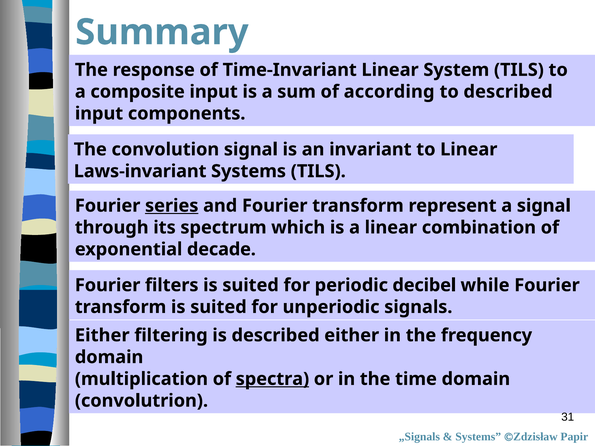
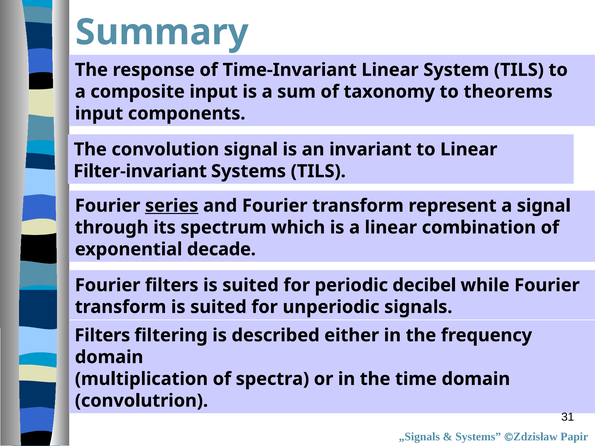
according: according -> taxonomy
to described: described -> theorems
Laws-invariant: Laws-invariant -> Filter-invariant
Either at (102, 336): Either -> Filters
spectra underline: present -> none
